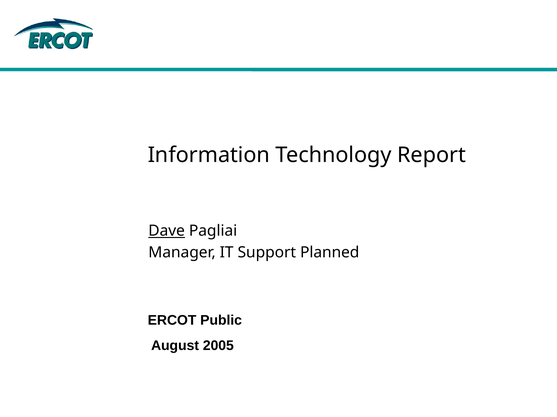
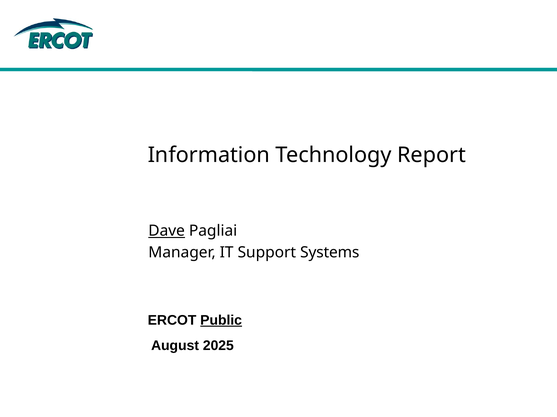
Planned: Planned -> Systems
Public underline: none -> present
2005: 2005 -> 2025
